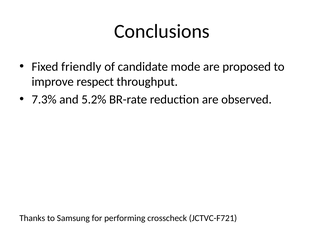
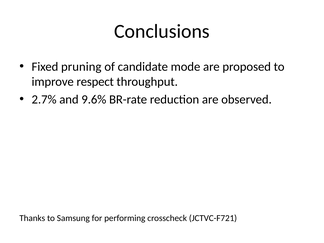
friendly: friendly -> pruning
7.3%: 7.3% -> 2.7%
5.2%: 5.2% -> 9.6%
